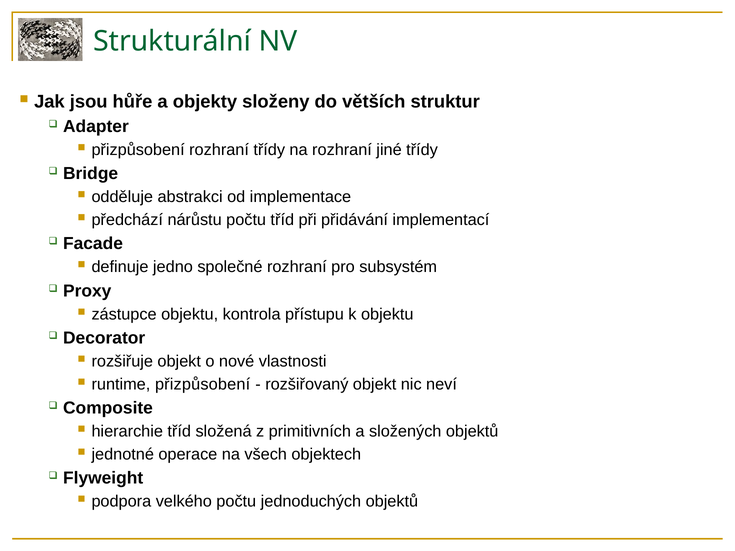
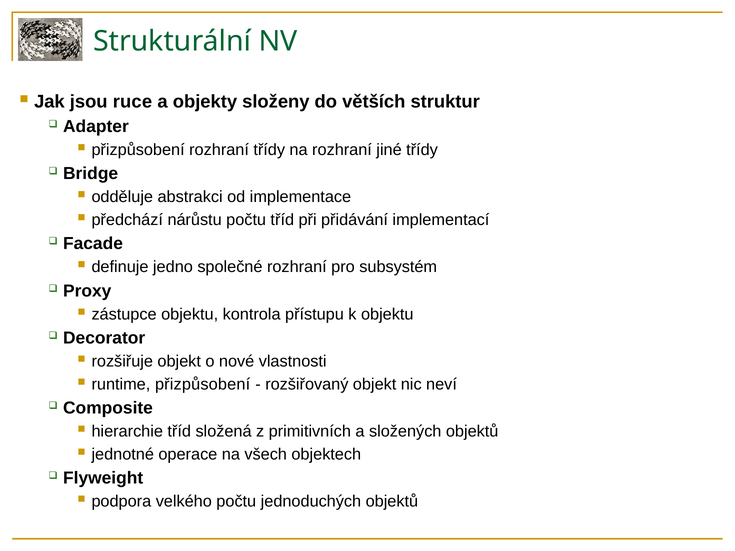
hůře: hůře -> ruce
